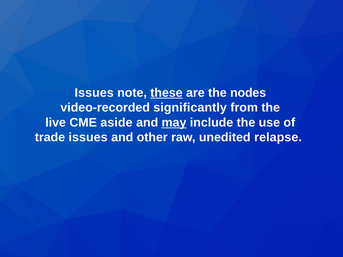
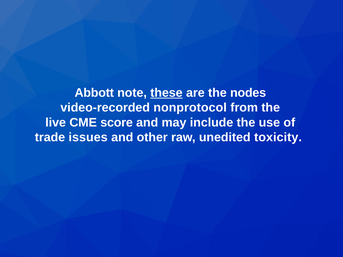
Issues at (94, 93): Issues -> Abbott
significantly: significantly -> nonprotocol
aside: aside -> score
may underline: present -> none
relapse: relapse -> toxicity
